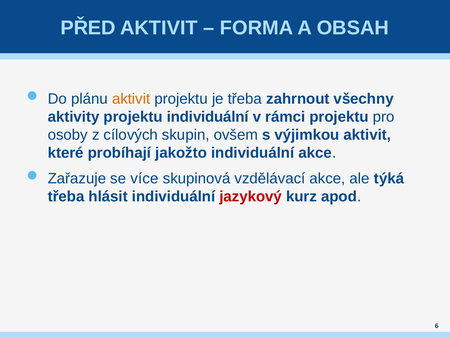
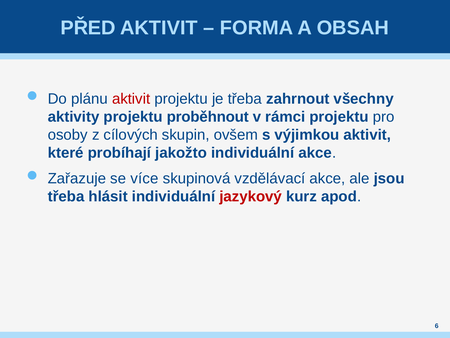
aktivit at (131, 99) colour: orange -> red
projektu individuální: individuální -> proběhnout
týká: týká -> jsou
